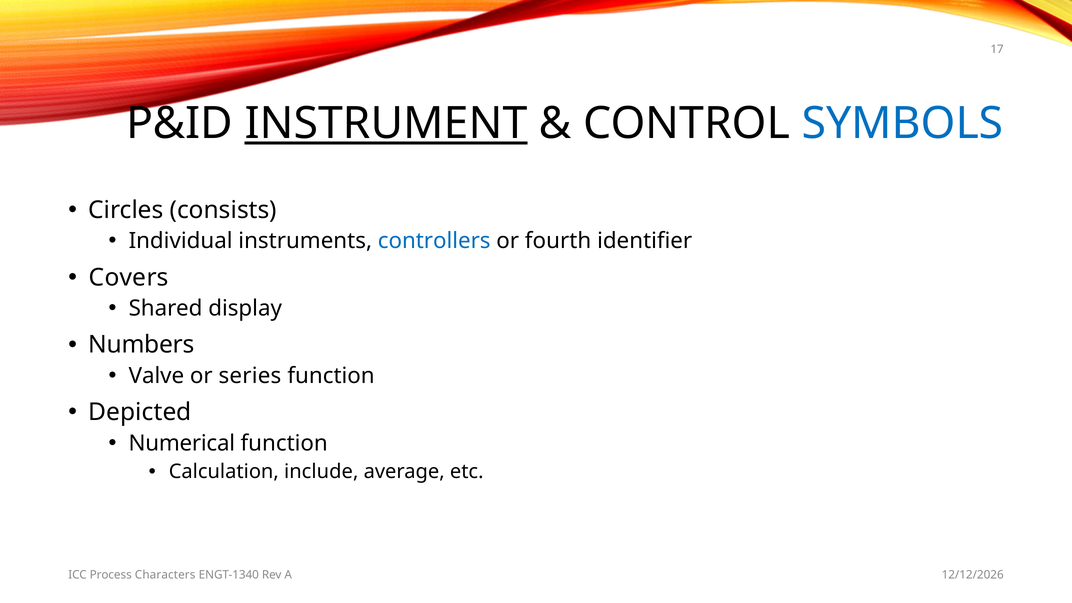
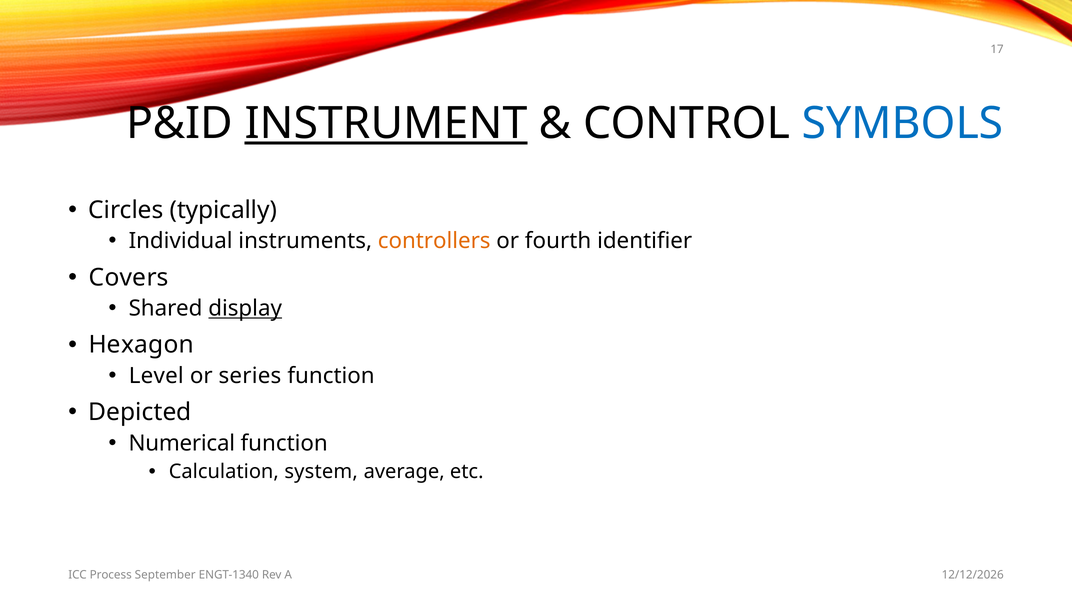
consists: consists -> typically
controllers colour: blue -> orange
display underline: none -> present
Numbers: Numbers -> Hexagon
Valve: Valve -> Level
include: include -> system
Characters: Characters -> September
